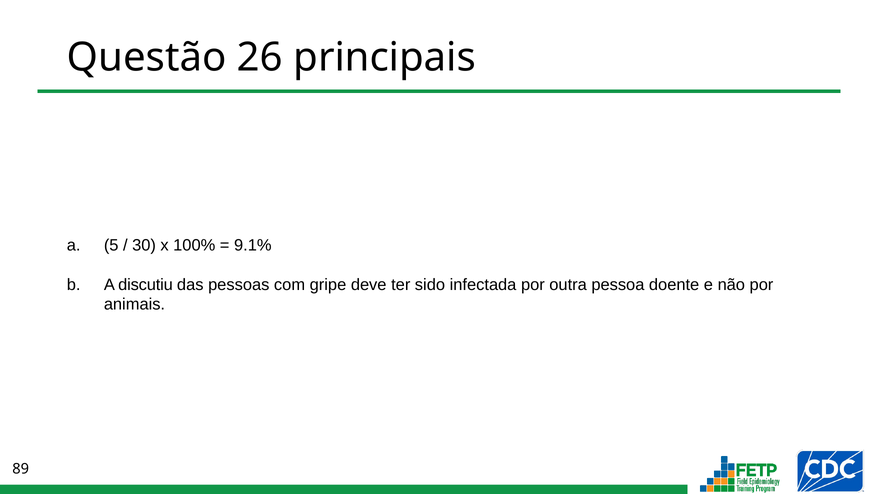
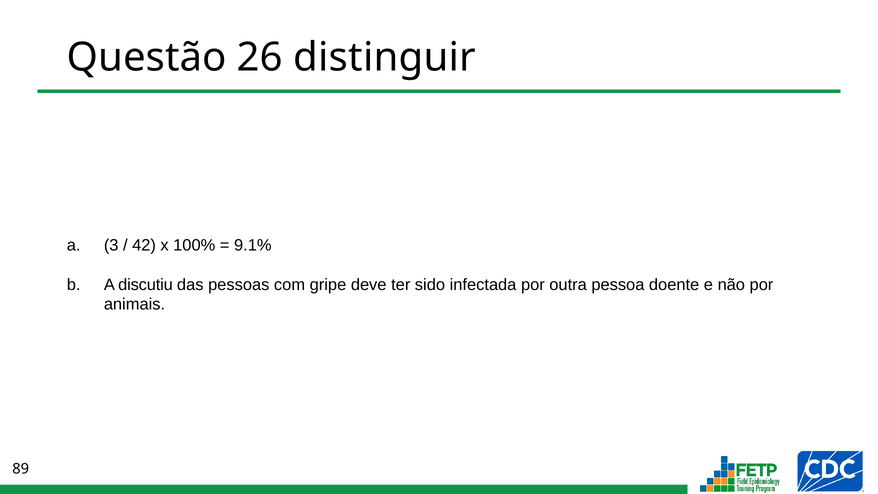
principais: principais -> distinguir
5: 5 -> 3
30: 30 -> 42
